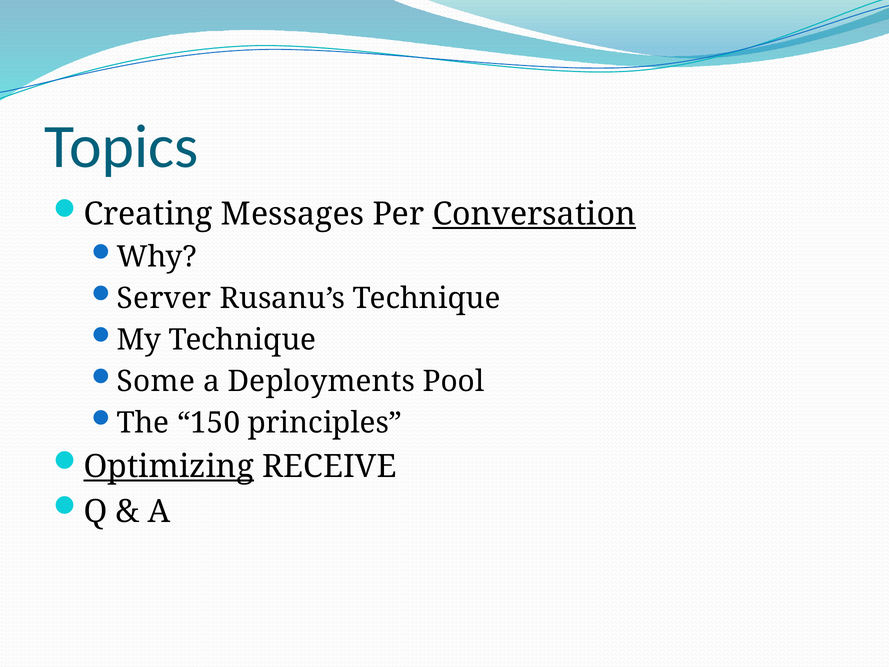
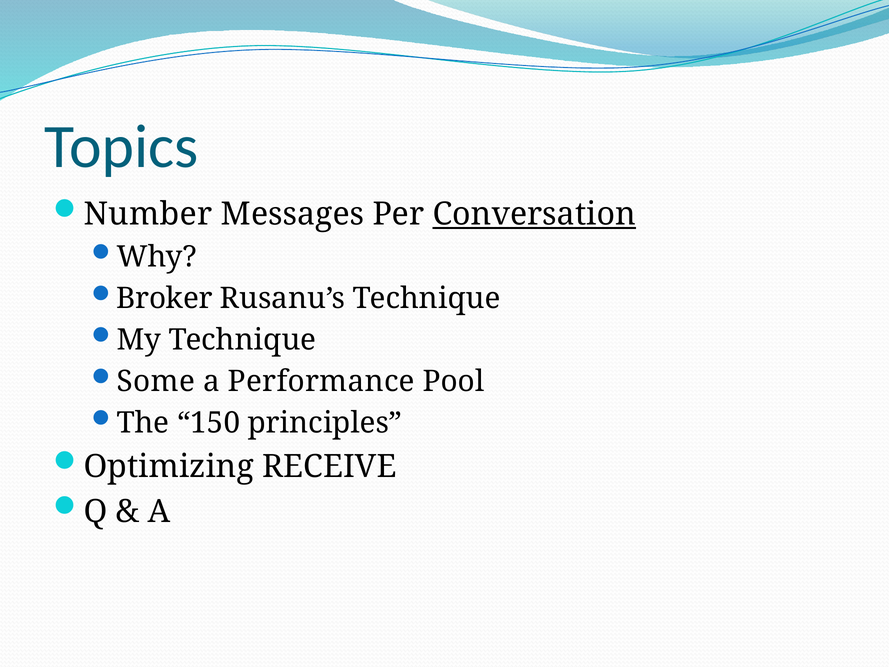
Creating: Creating -> Number
Server: Server -> Broker
Deployments: Deployments -> Performance
Optimizing underline: present -> none
